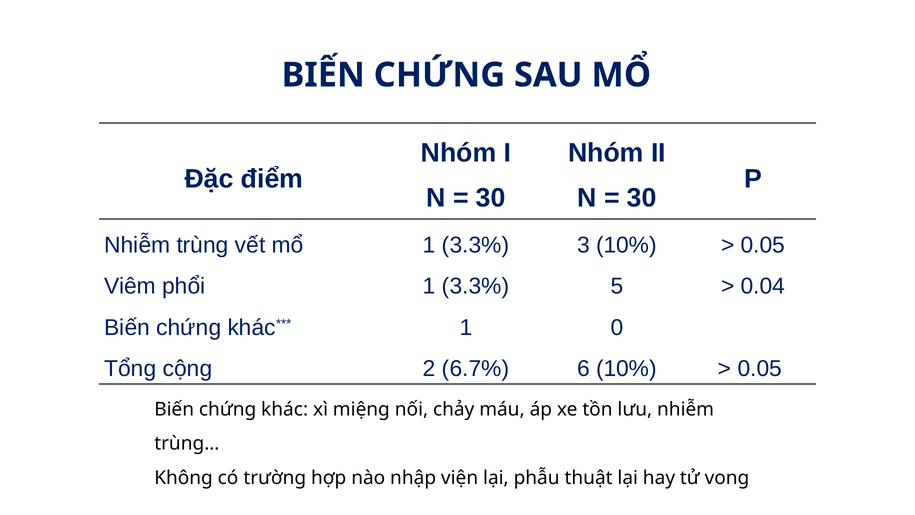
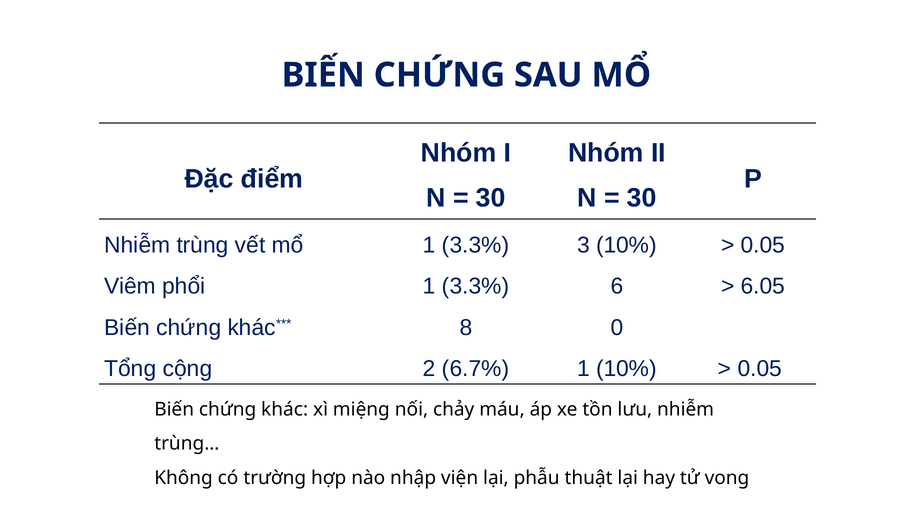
5: 5 -> 6
0.04: 0.04 -> 6.05
1 at (466, 327): 1 -> 8
6.7% 6: 6 -> 1
